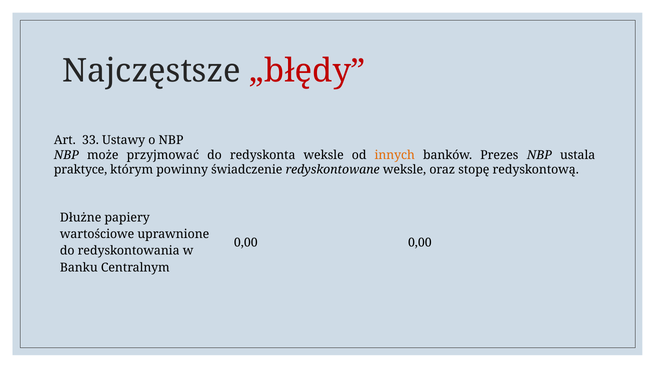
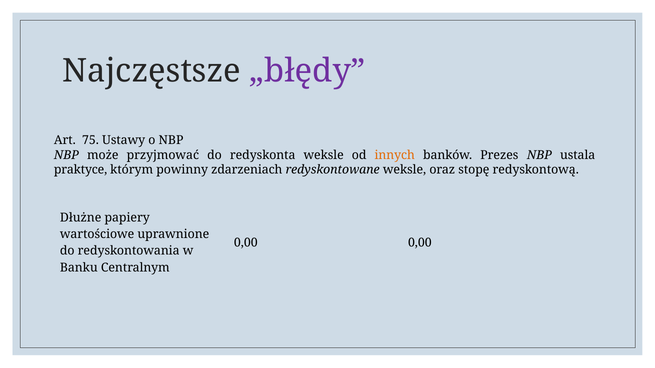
„błędy colour: red -> purple
33: 33 -> 75
świadczenie: świadczenie -> zdarzeniach
